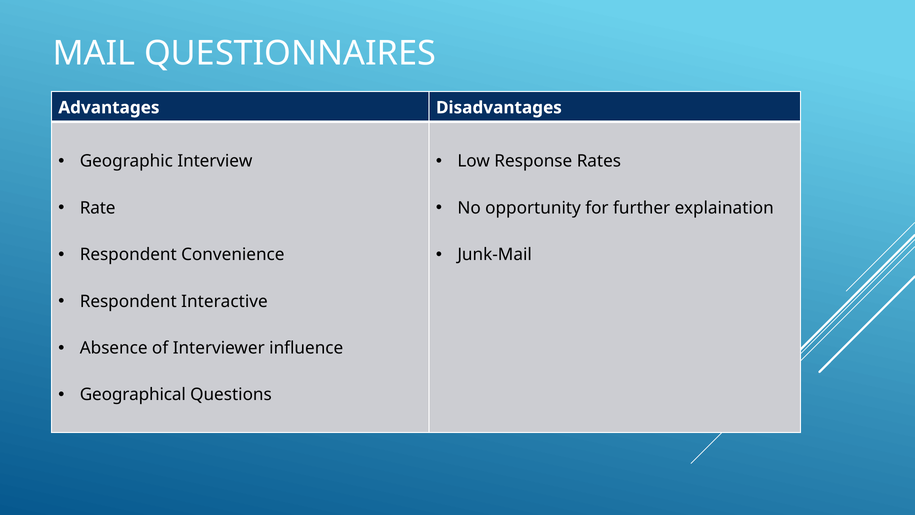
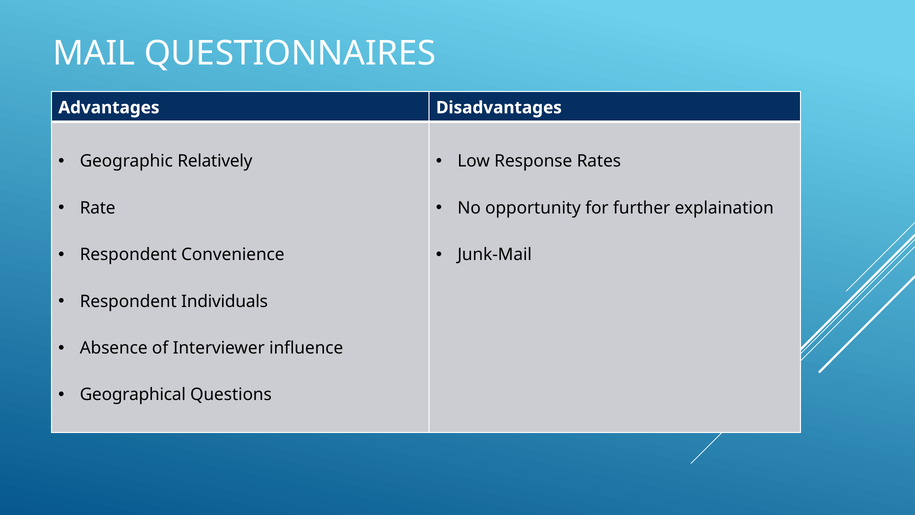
Interview: Interview -> Relatively
Interactive: Interactive -> Individuals
